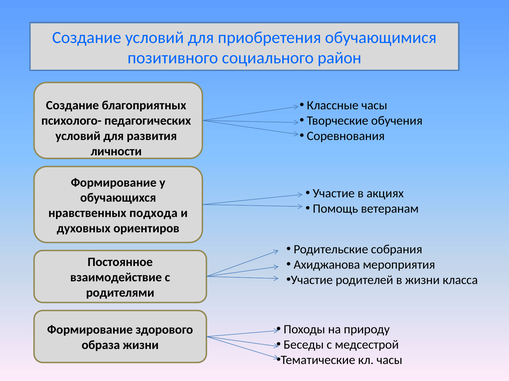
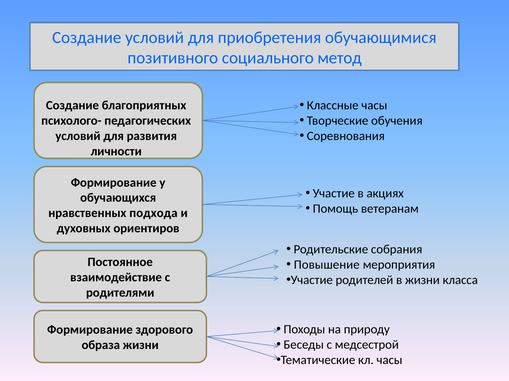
район: район -> метод
Ахиджанова: Ахиджанова -> Повышение
